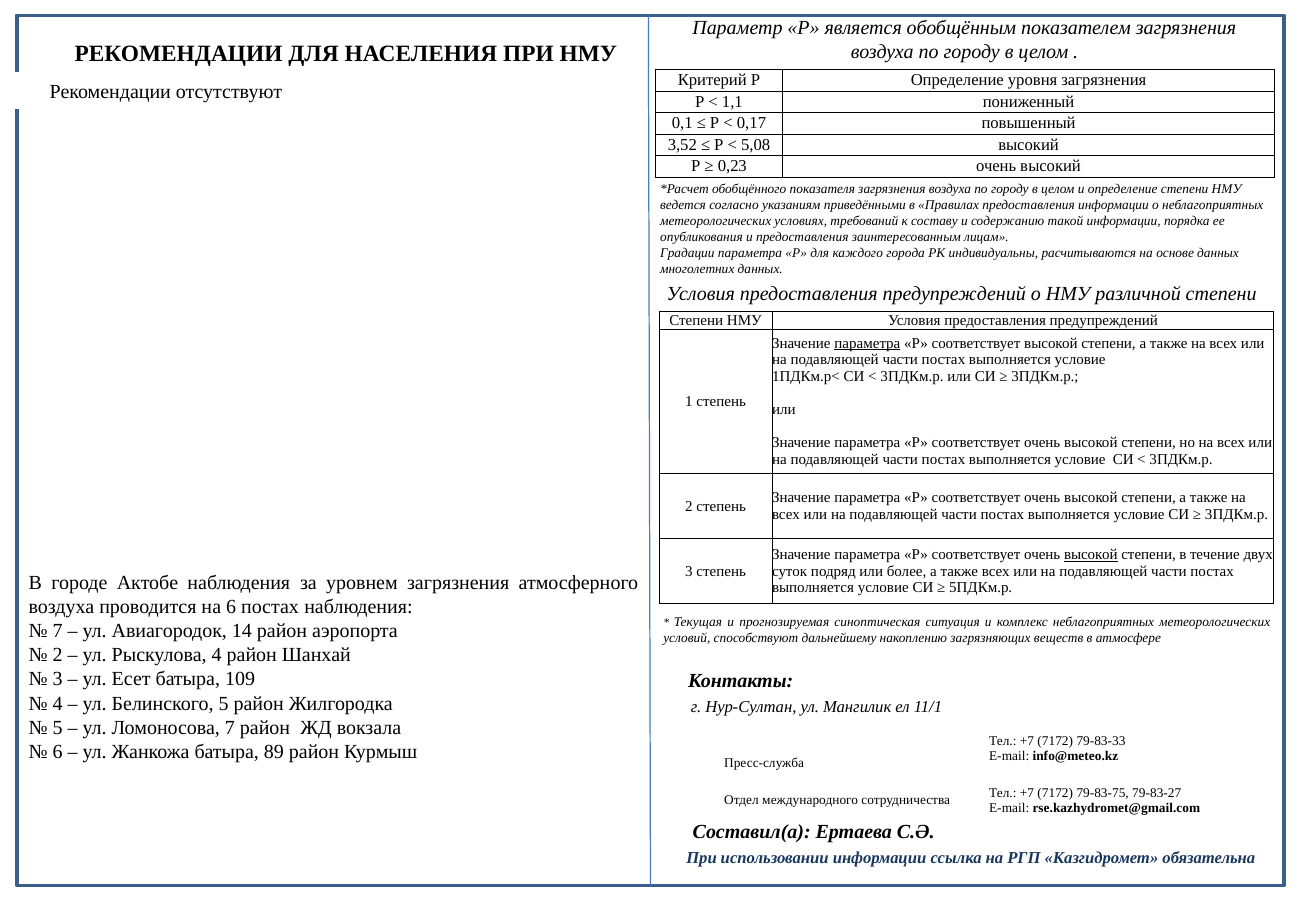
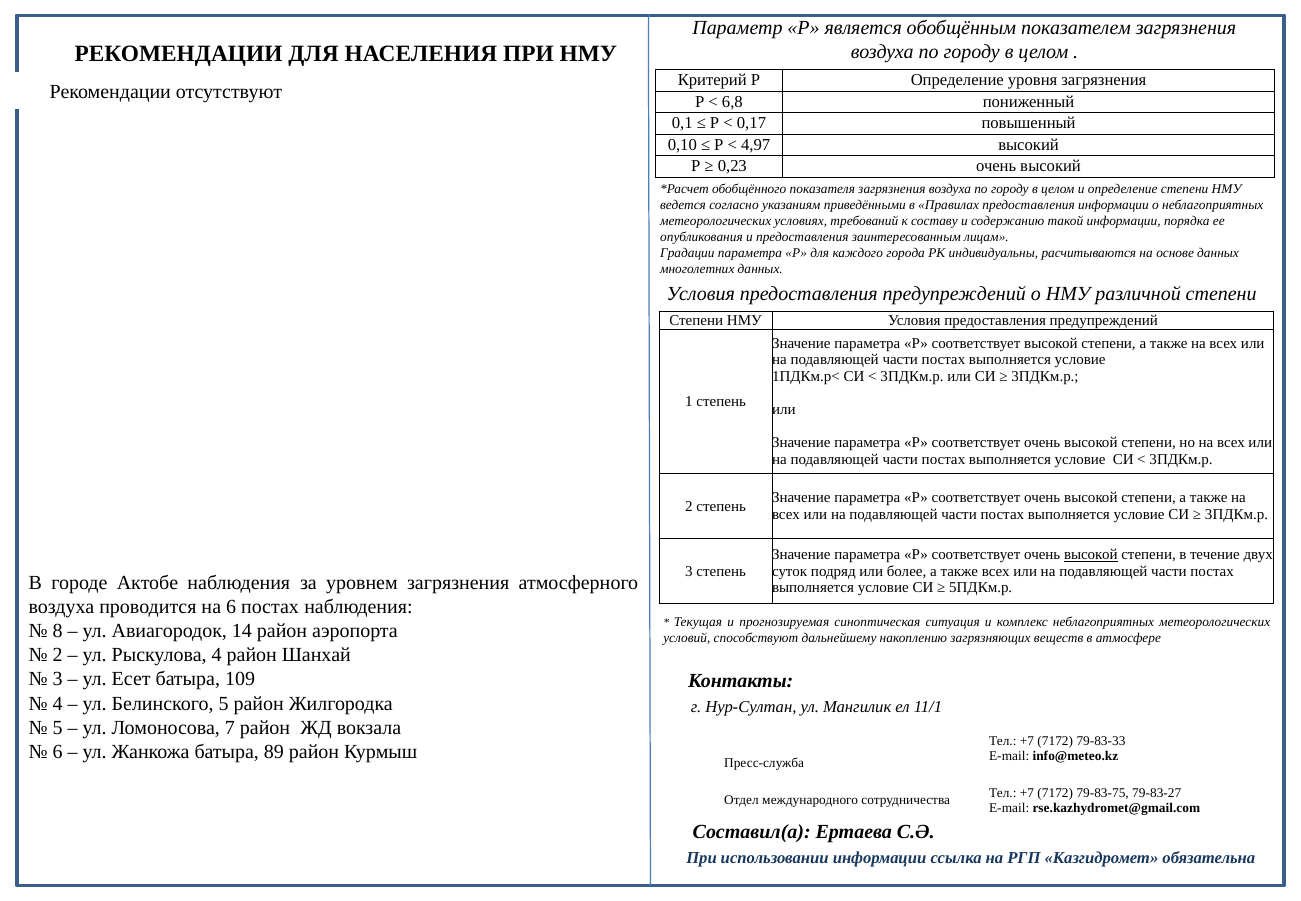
1,1: 1,1 -> 6,8
3,52: 3,52 -> 0,10
5,08: 5,08 -> 4,97
параметра at (867, 343) underline: present -> none
7 at (58, 631): 7 -> 8
